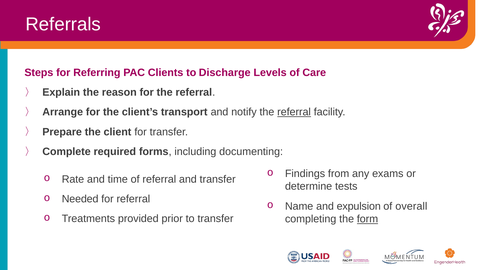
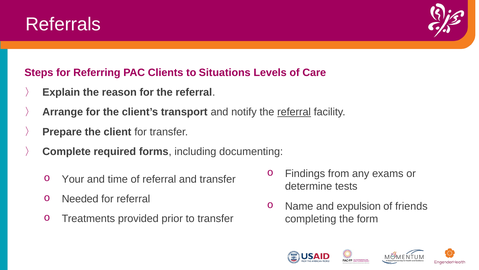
Discharge: Discharge -> Situations
Rate: Rate -> Your
overall: overall -> friends
form underline: present -> none
